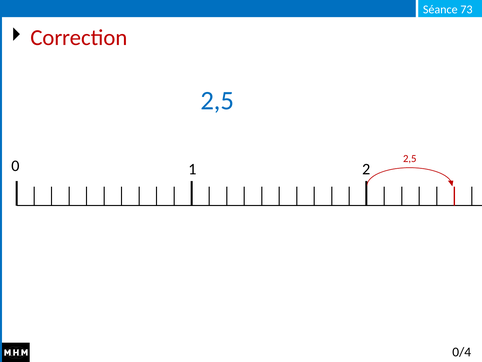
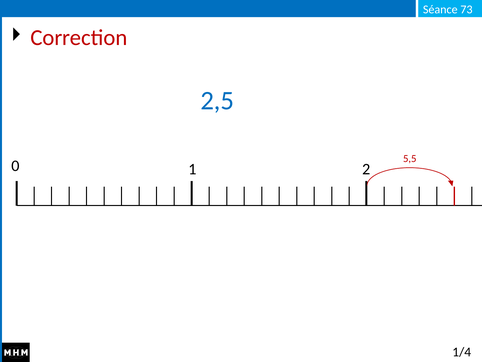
2,5 at (410, 159): 2,5 -> 5,5
0/4: 0/4 -> 1/4
